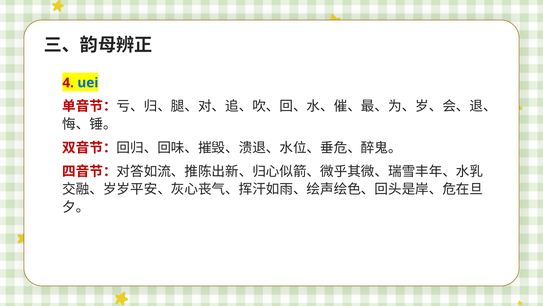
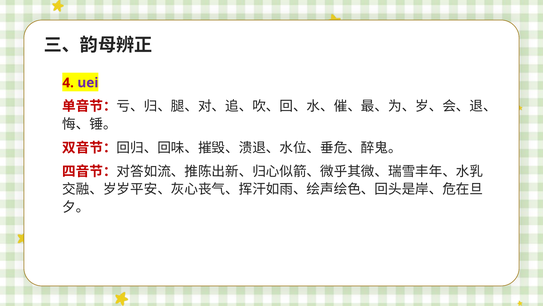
uei colour: blue -> purple
